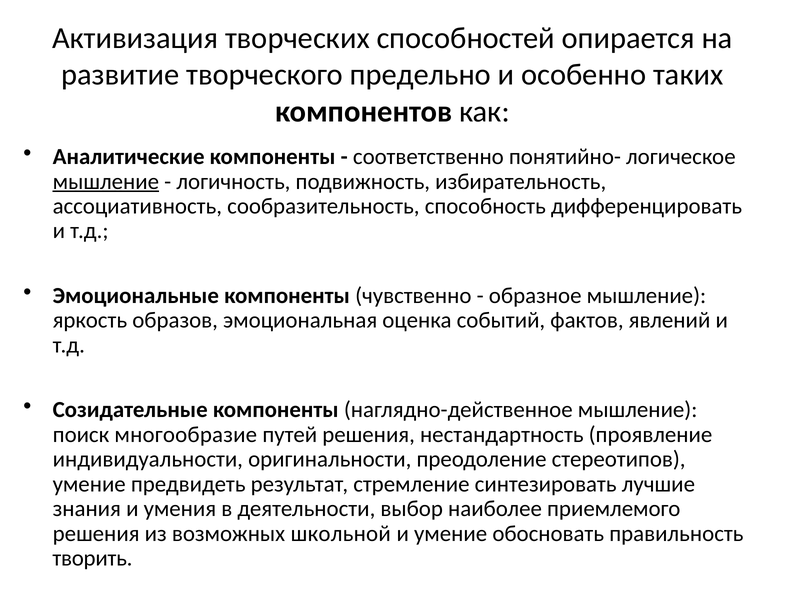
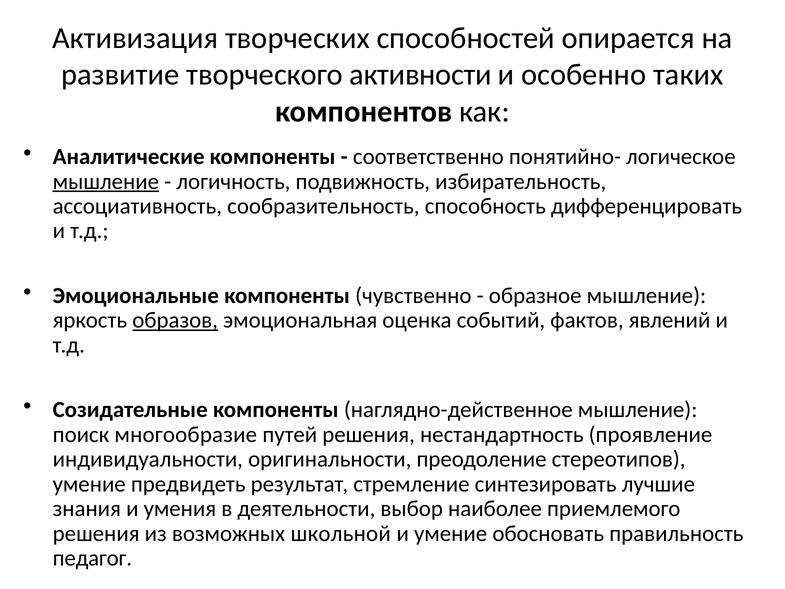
предельно: предельно -> активности
образов underline: none -> present
творить: творить -> педагог
